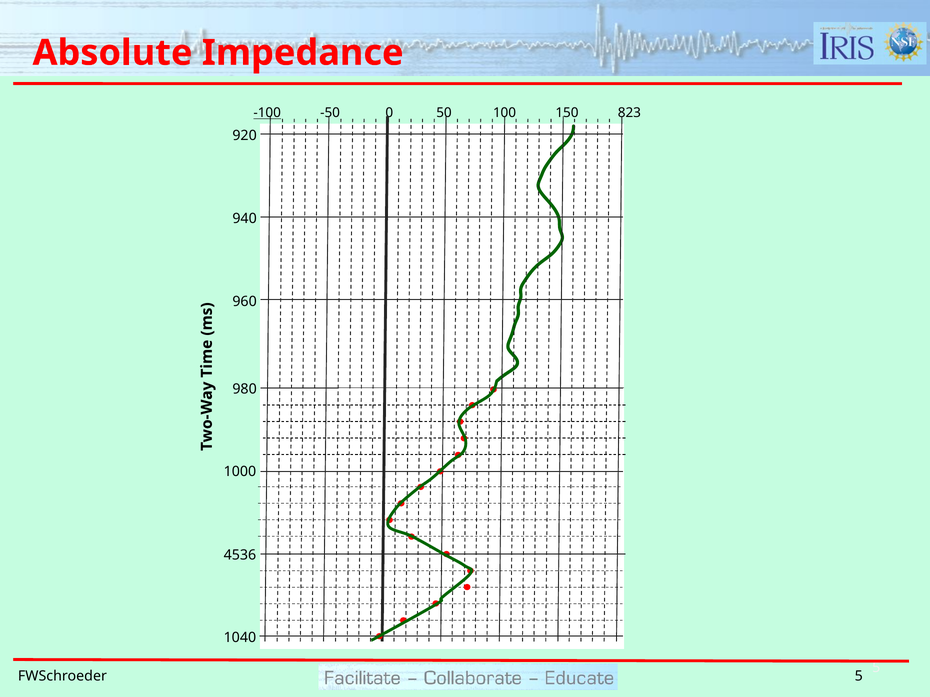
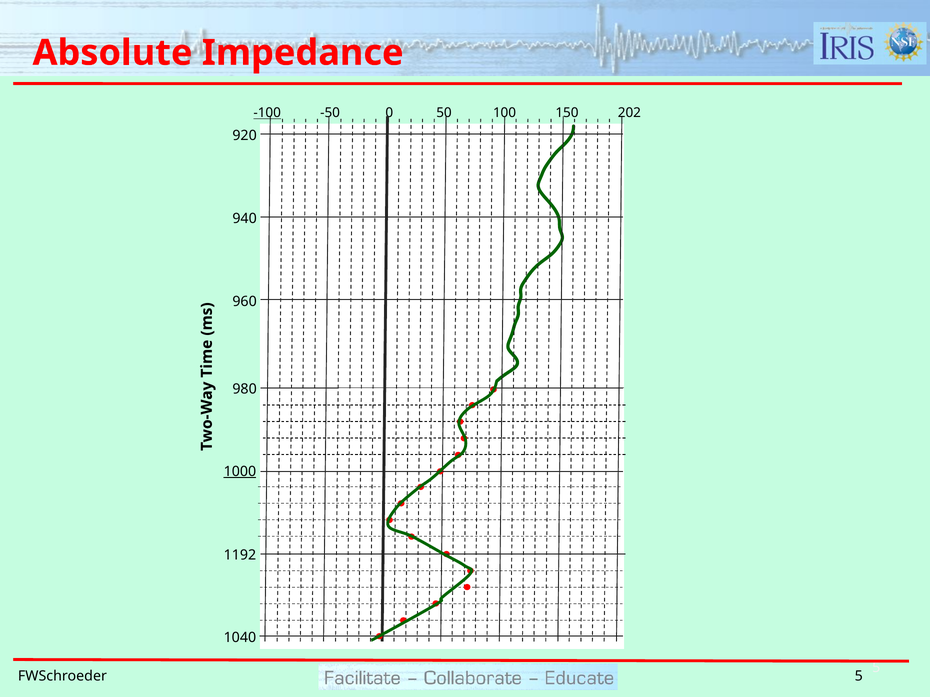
823: 823 -> 202
1000 underline: none -> present
4536: 4536 -> 1192
